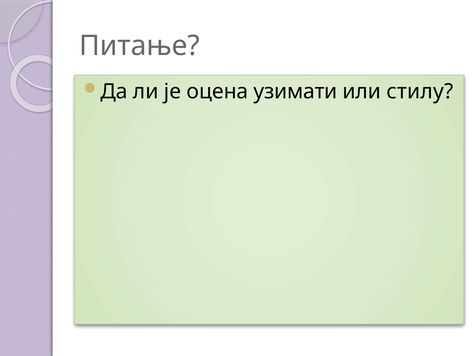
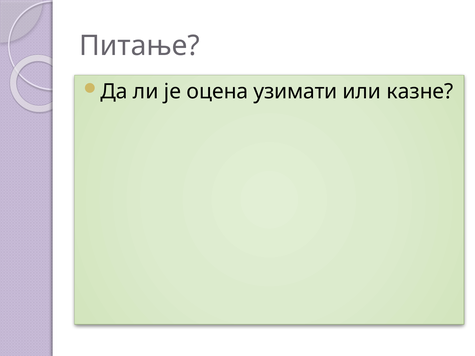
стилу: стилу -> казне
